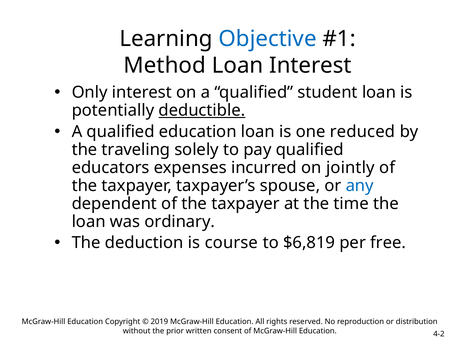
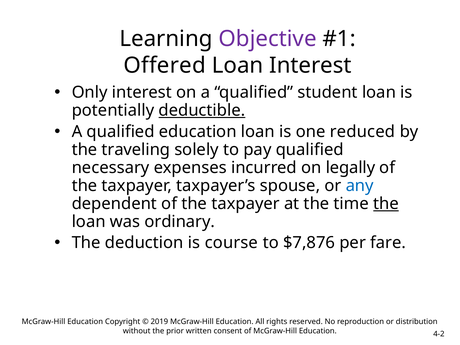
Objective colour: blue -> purple
Method: Method -> Offered
educators: educators -> necessary
jointly: jointly -> legally
the at (386, 204) underline: none -> present
$6,819: $6,819 -> $7,876
free: free -> fare
